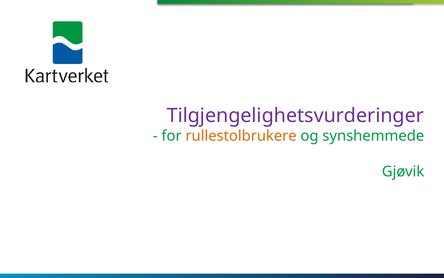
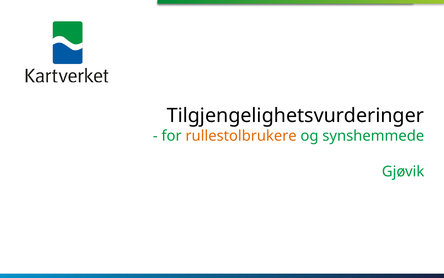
Tilgjengelighetsvurderinger colour: purple -> black
